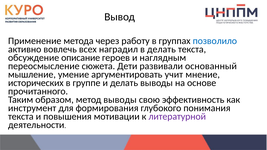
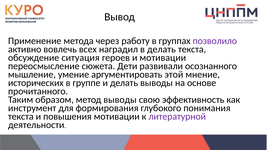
позволило colour: blue -> purple
описание: описание -> ситуация
и наглядным: наглядным -> мотивации
основанный: основанный -> осознанного
учит: учит -> этой
